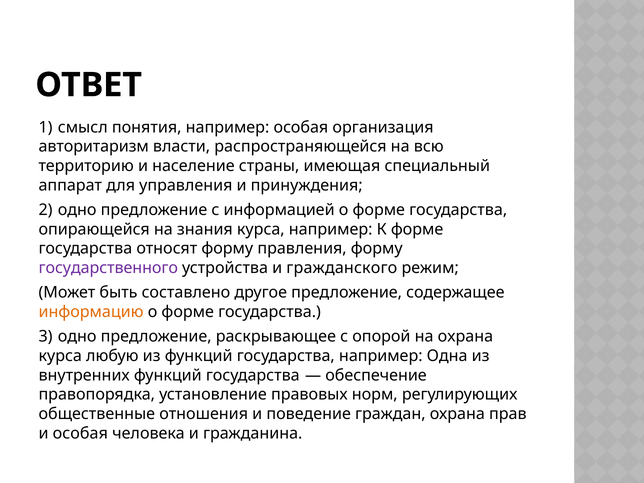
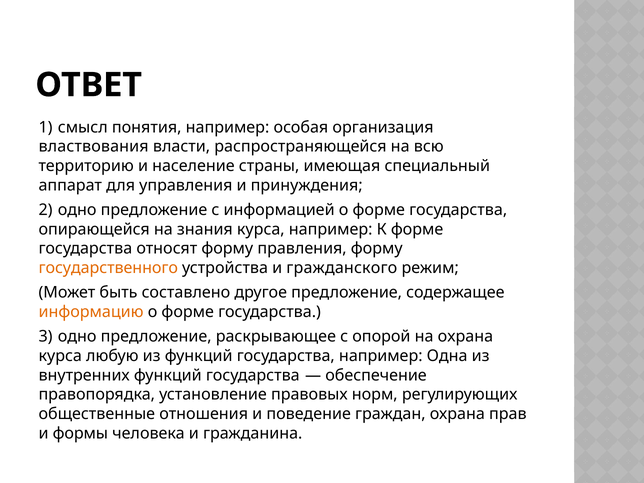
авторитаризм: авторитаризм -> властвования
государственного colour: purple -> orange
и особая: особая -> формы
